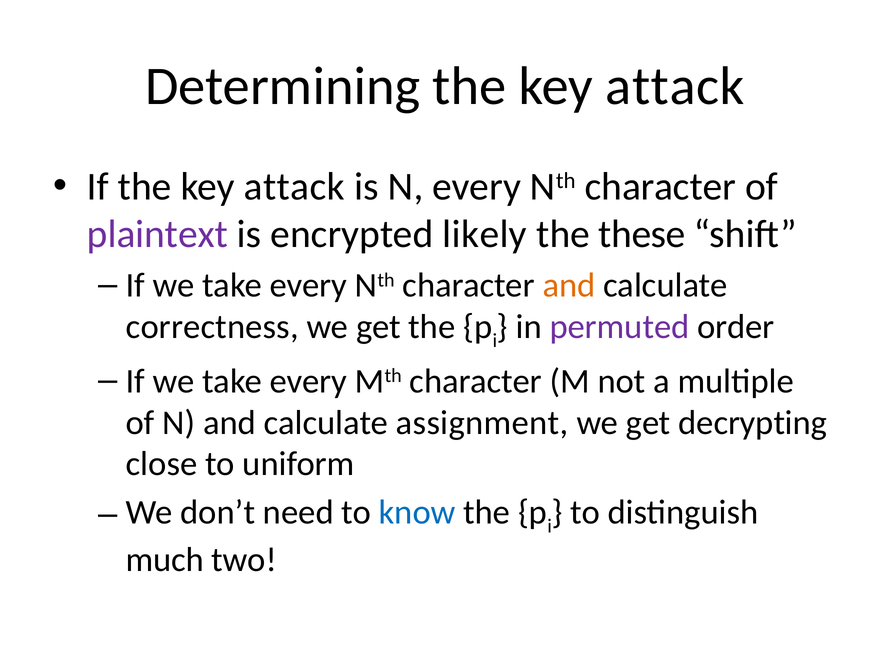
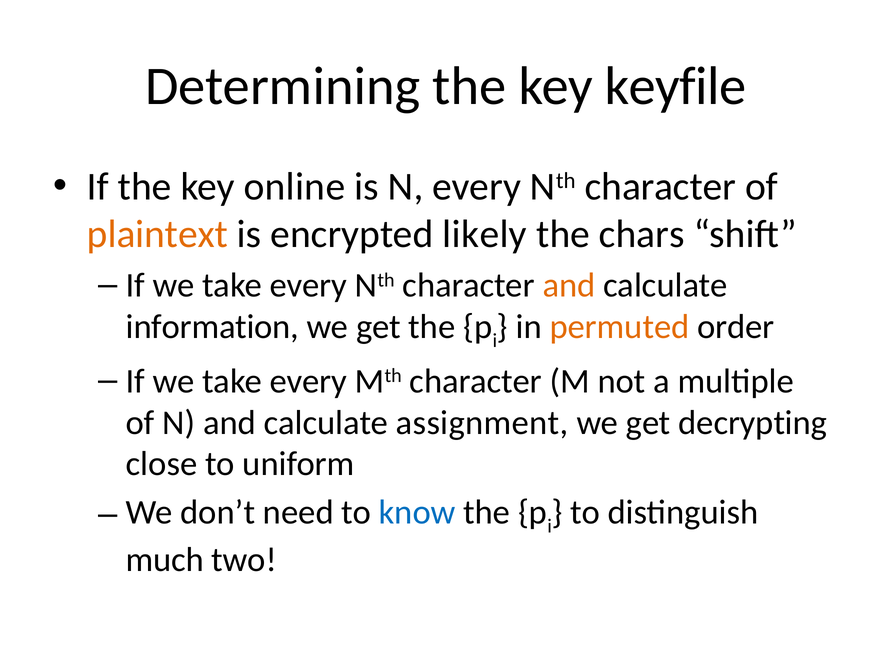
Determining the key attack: attack -> keyfile
If the key attack: attack -> online
plaintext colour: purple -> orange
these: these -> chars
correctness: correctness -> information
permuted colour: purple -> orange
